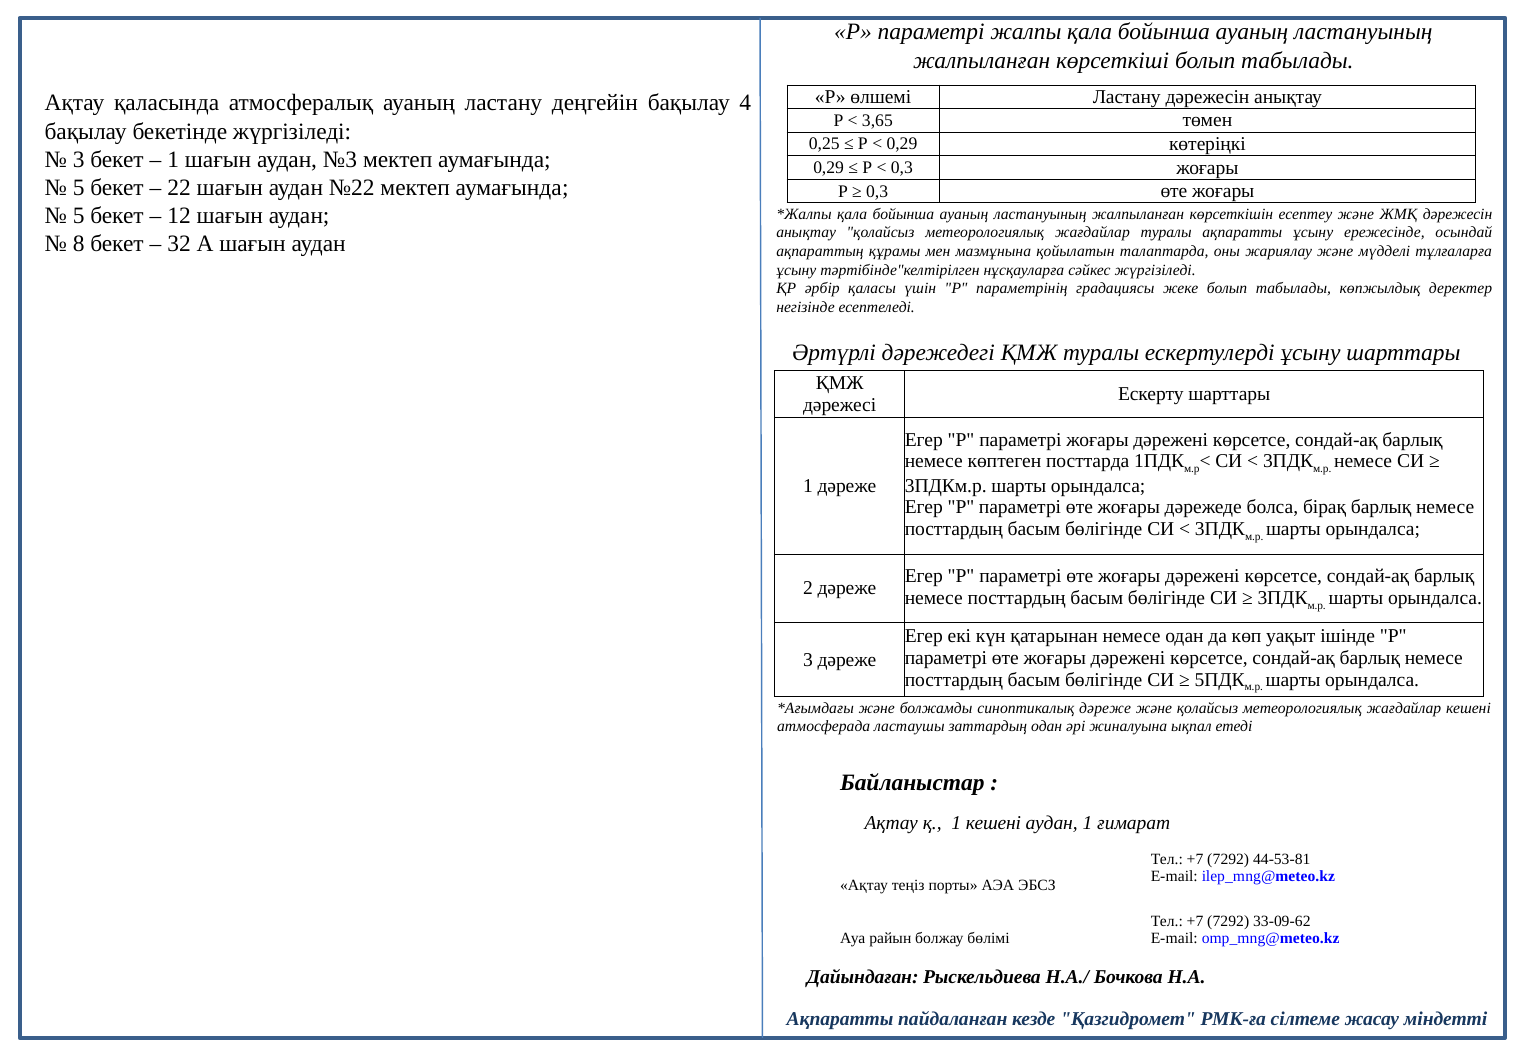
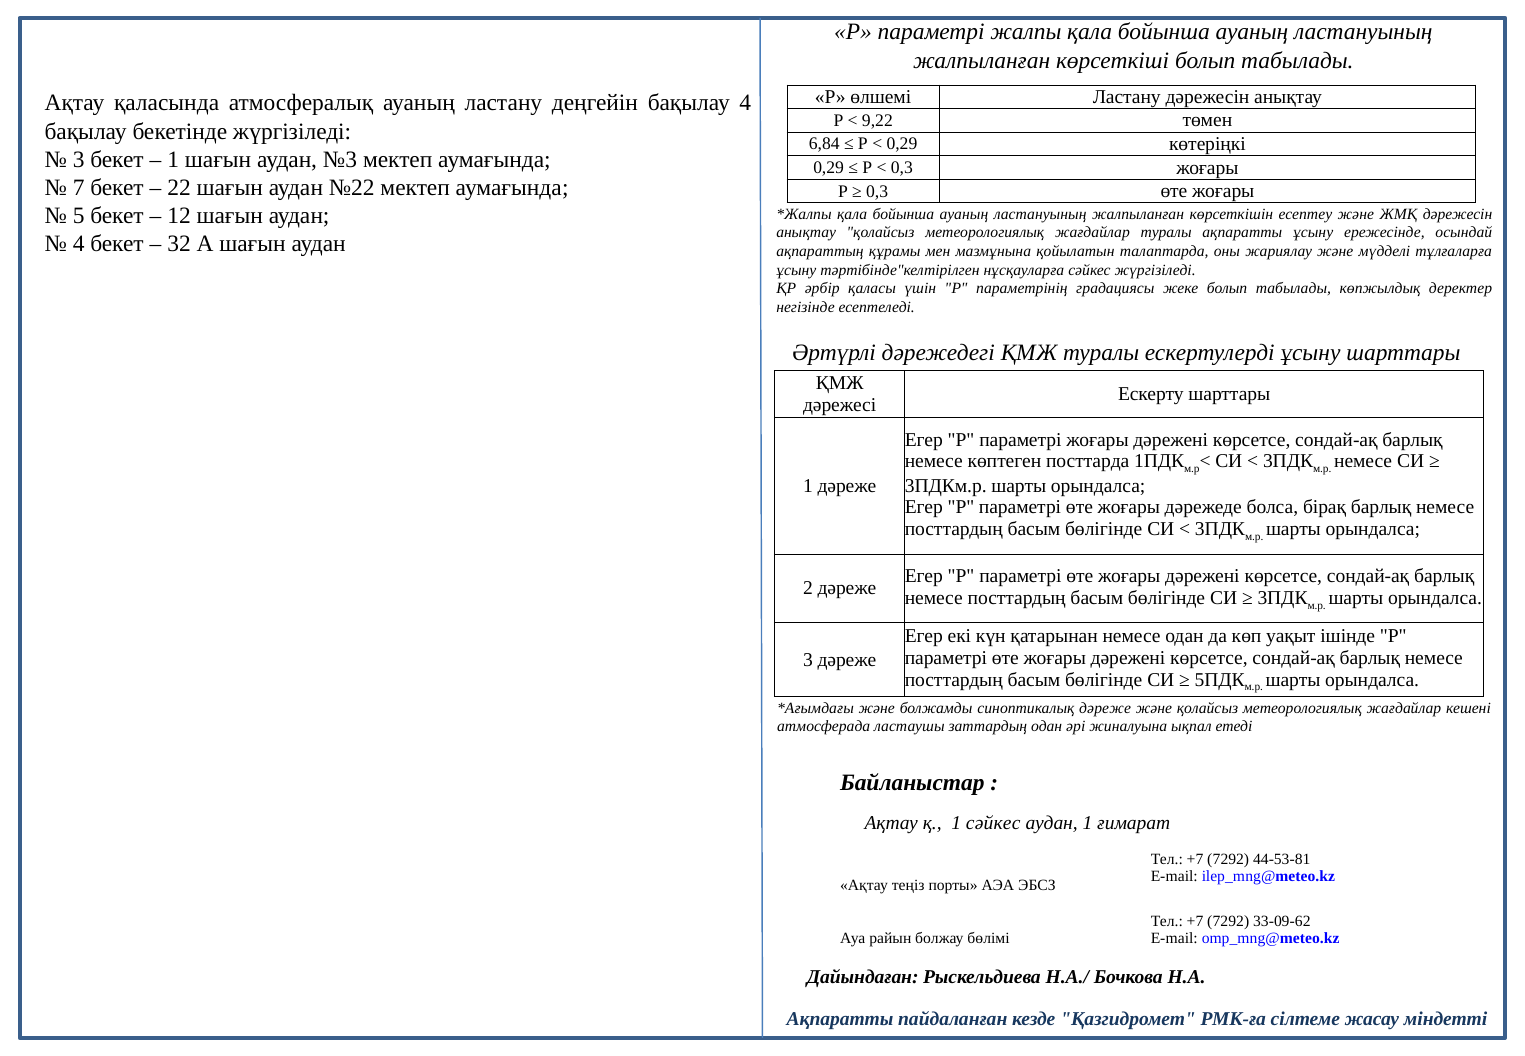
3,65: 3,65 -> 9,22
0,25: 0,25 -> 6,84
5 at (79, 188): 5 -> 7
8 at (79, 244): 8 -> 4
1 кешені: кешені -> сәйкес
